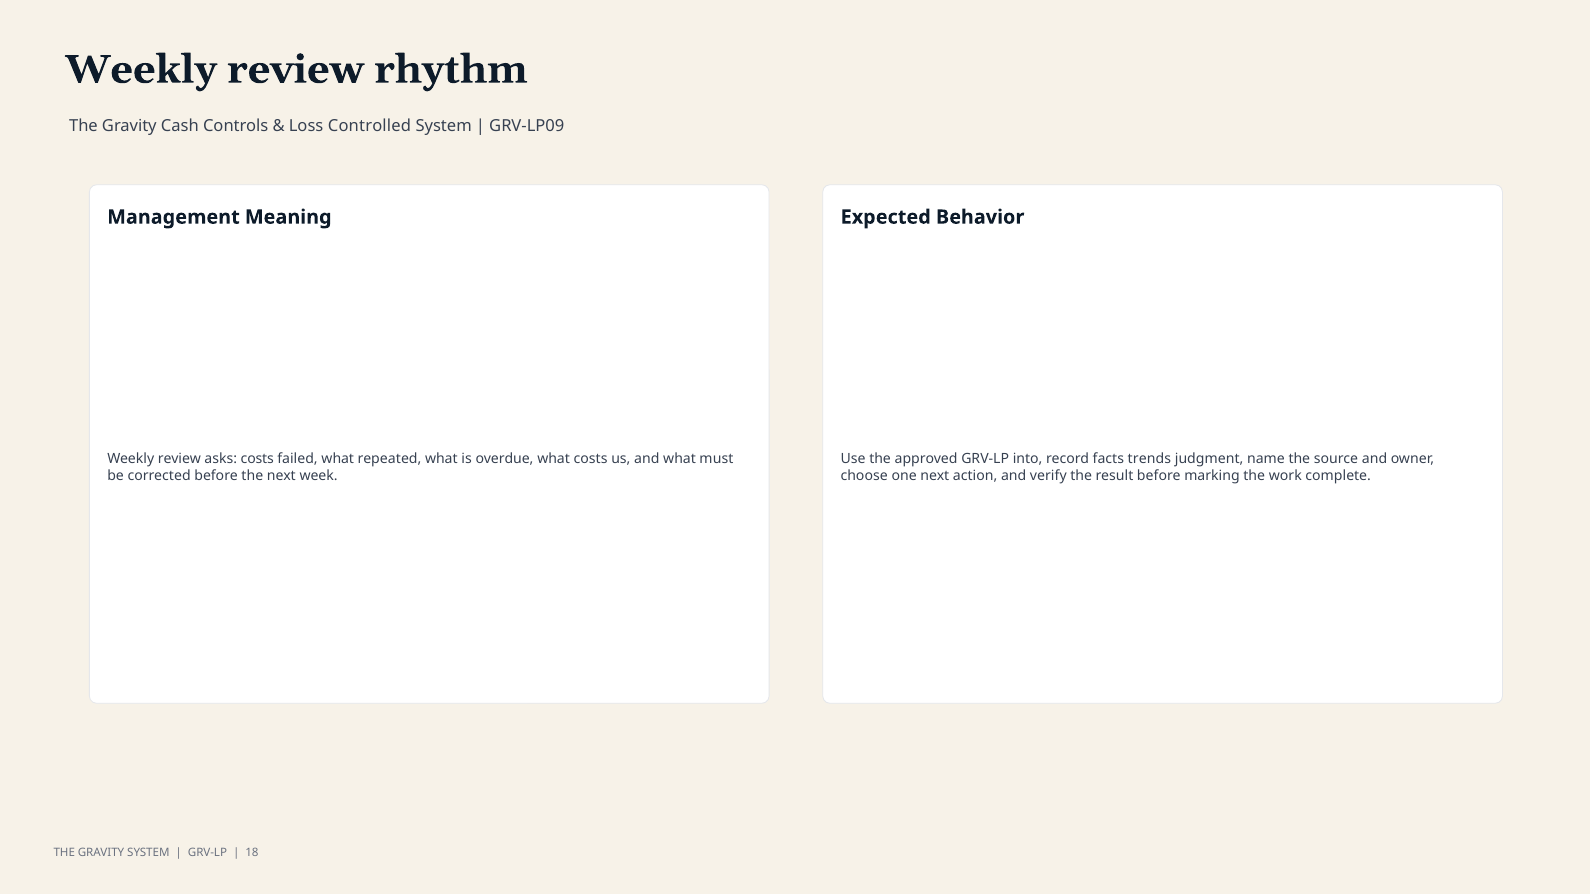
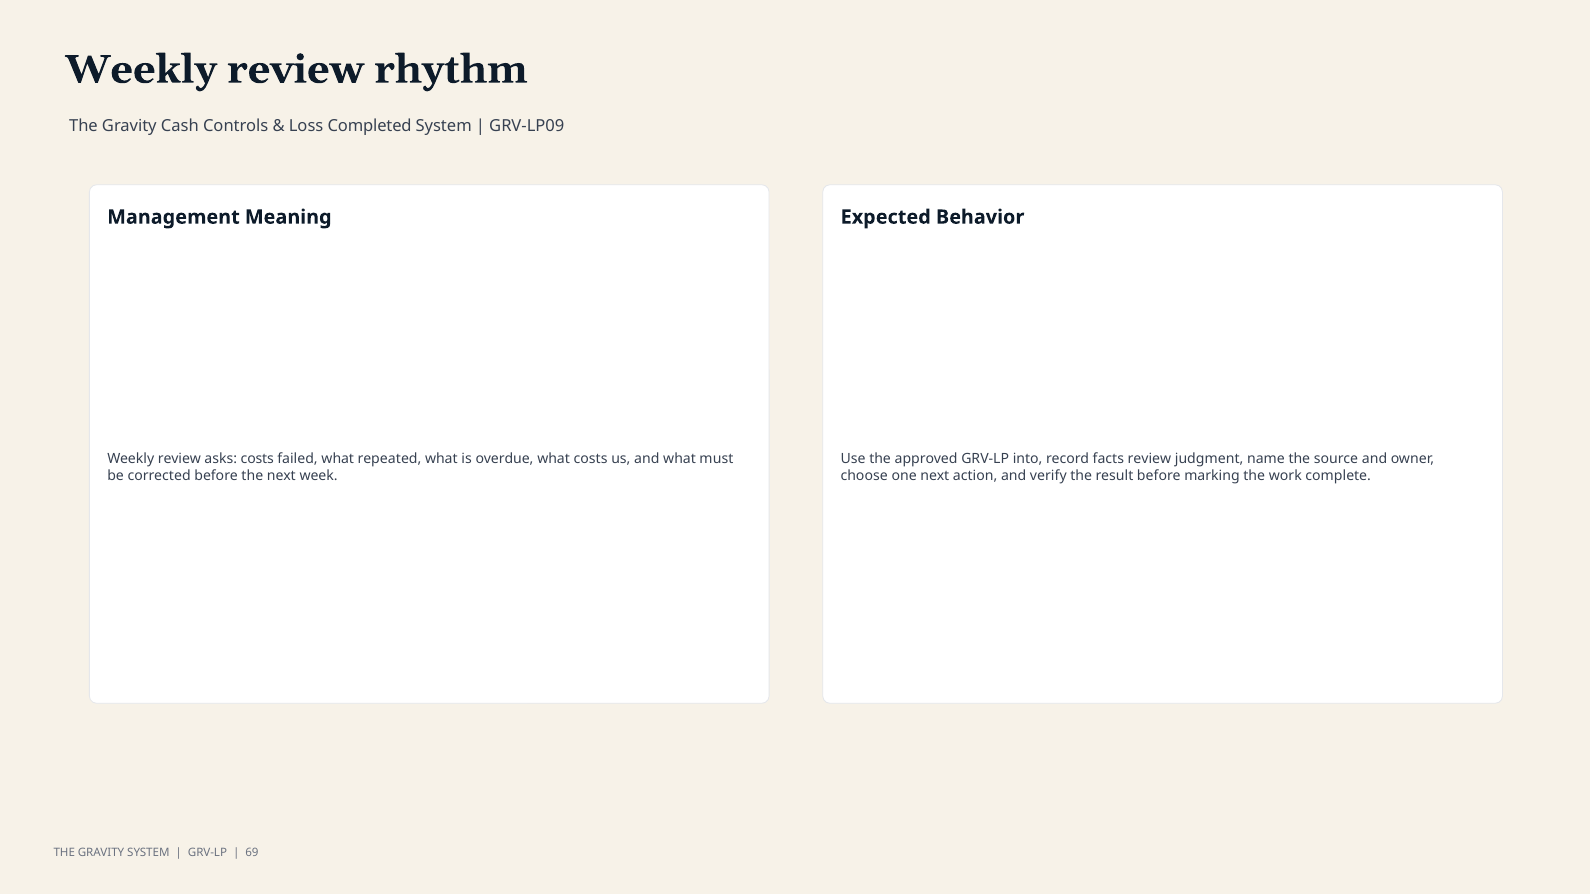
Controlled: Controlled -> Completed
facts trends: trends -> review
18: 18 -> 69
